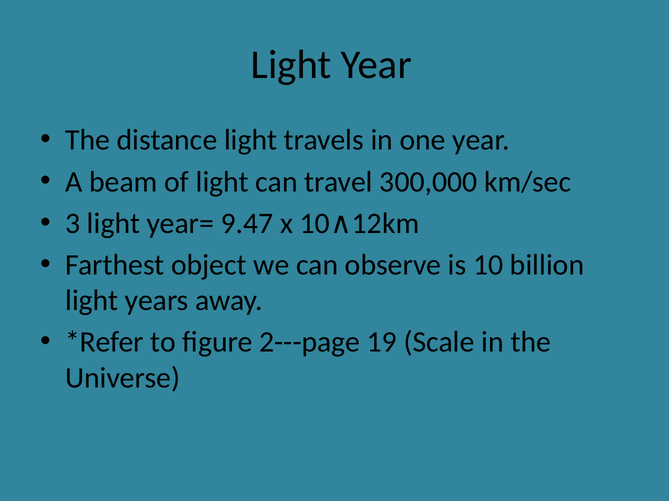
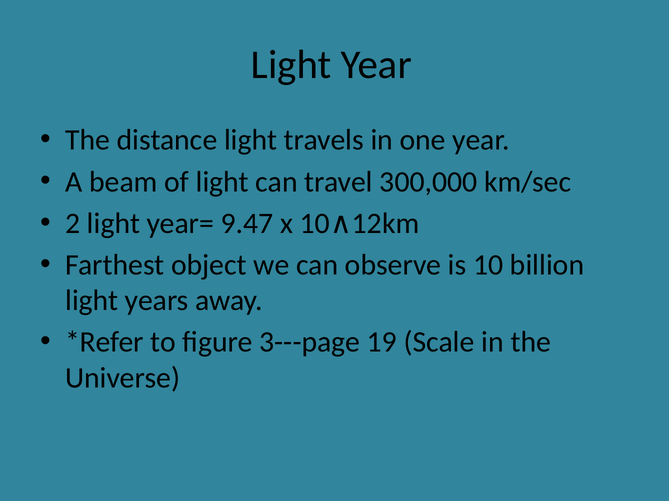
3: 3 -> 2
2---page: 2---page -> 3---page
